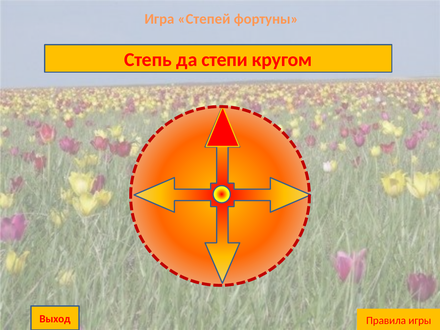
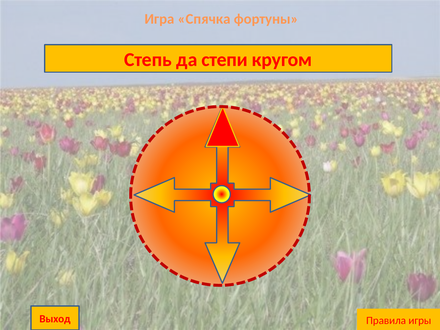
Степей: Степей -> Спячка
